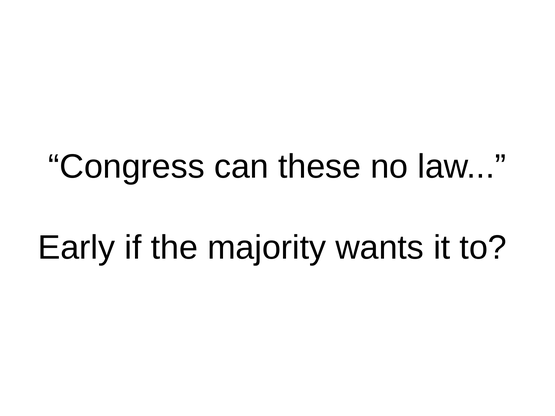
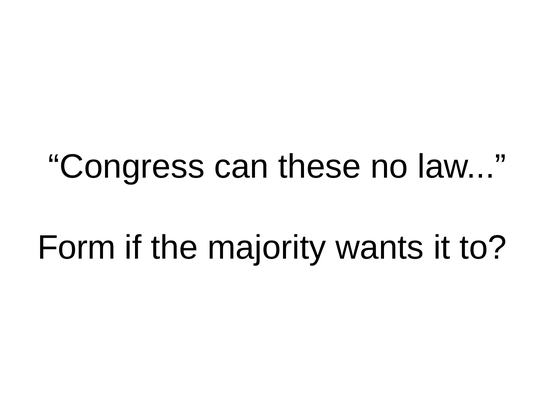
Early: Early -> Form
